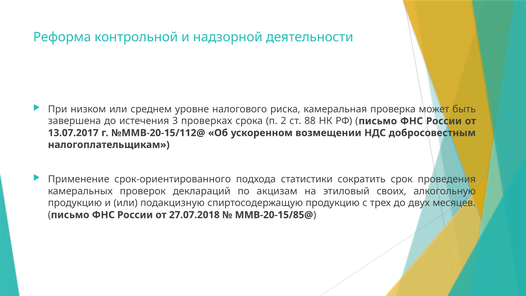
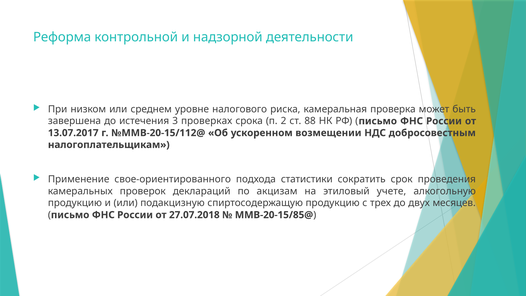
срок-ориентированного: срок-ориентированного -> свое-ориентированного
своих: своих -> учете
